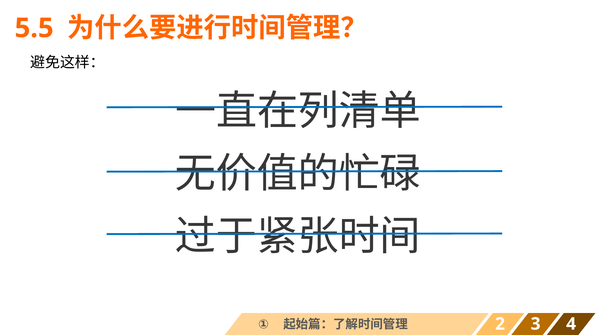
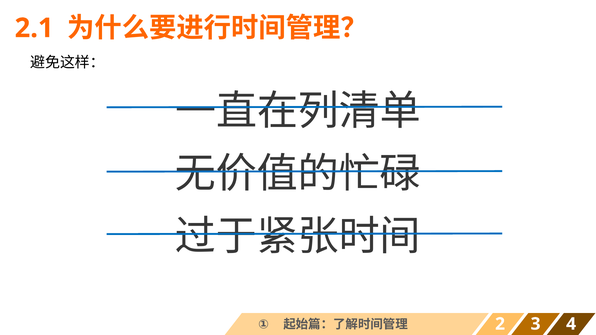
5.5: 5.5 -> 2.1
